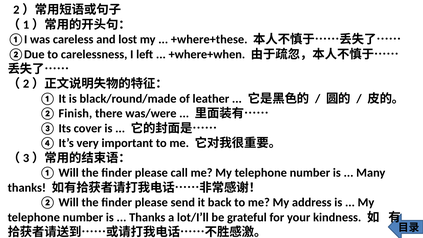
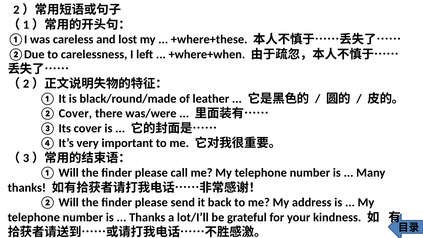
② Finish: Finish -> Cover
